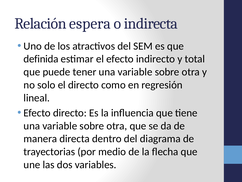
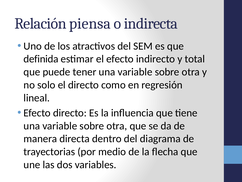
espera: espera -> piensa
